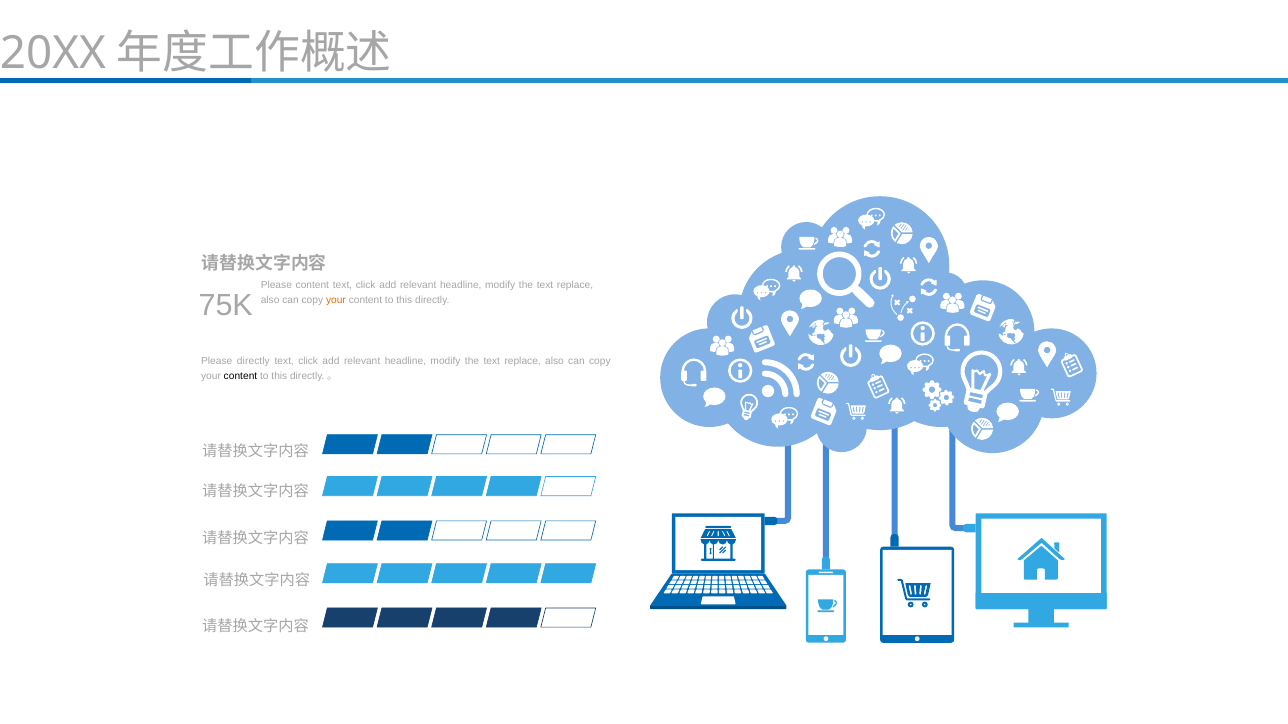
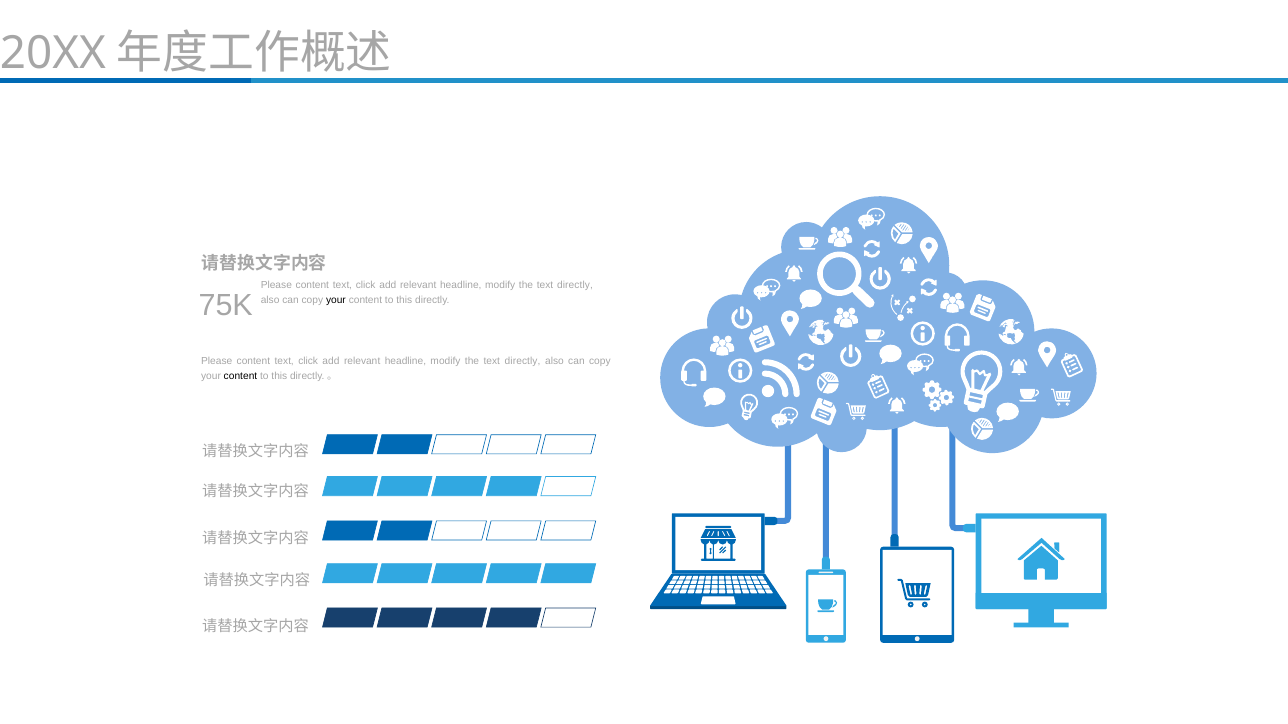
replace at (575, 286): replace -> directly
your at (336, 300) colour: orange -> black
directly at (253, 362): directly -> content
replace at (523, 362): replace -> directly
